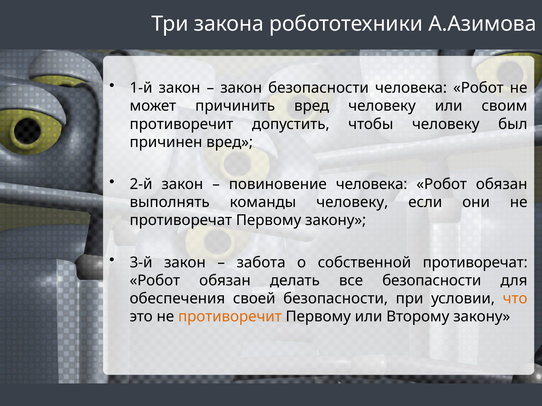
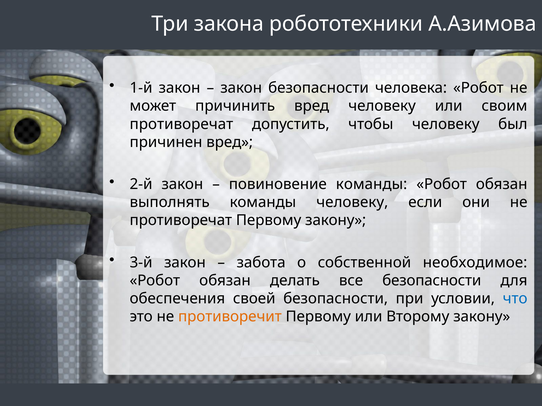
противоречит at (181, 124): противоречит -> противоречат
повиновение человека: человека -> команды
собственной противоречат: противоречат -> необходимое
что colour: orange -> blue
